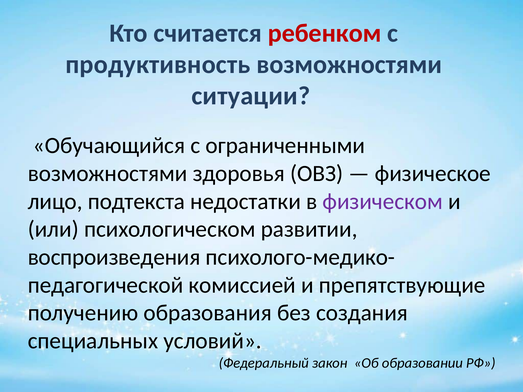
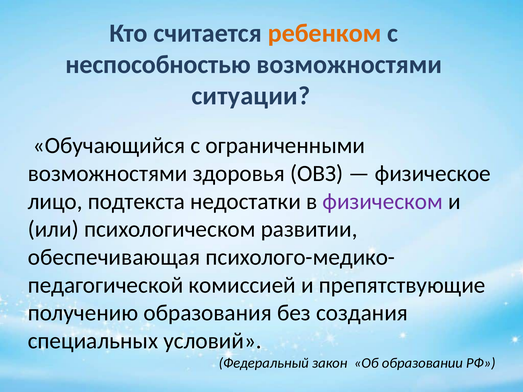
ребенком colour: red -> orange
продуктивность: продуктивность -> неспособностью
воспроизведения: воспроизведения -> обеспечивающая
